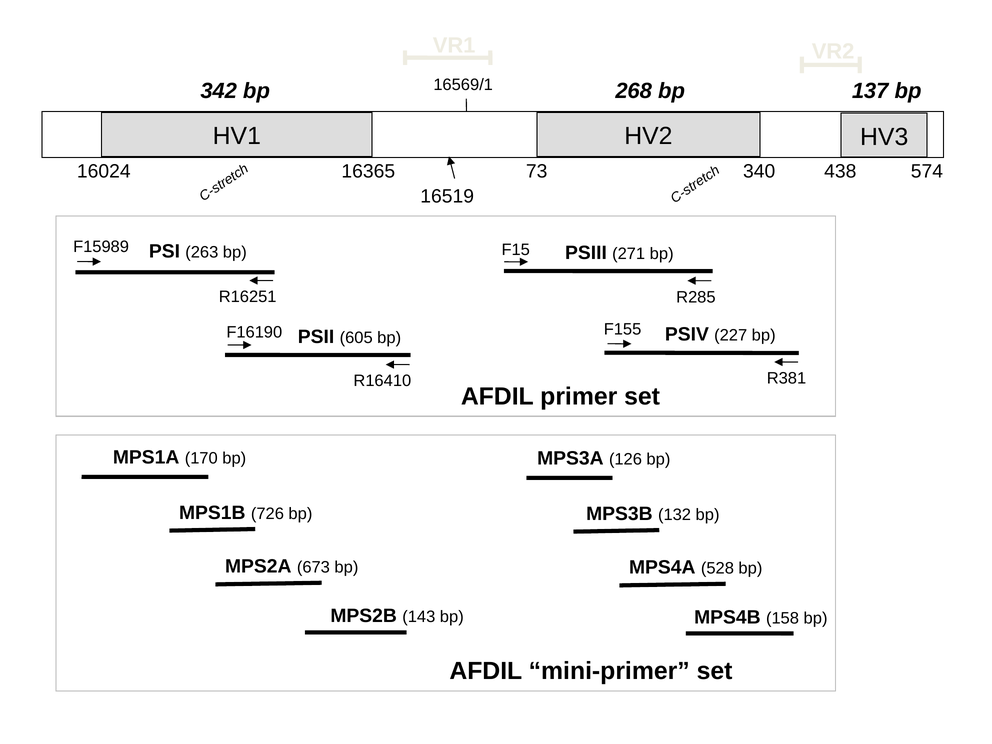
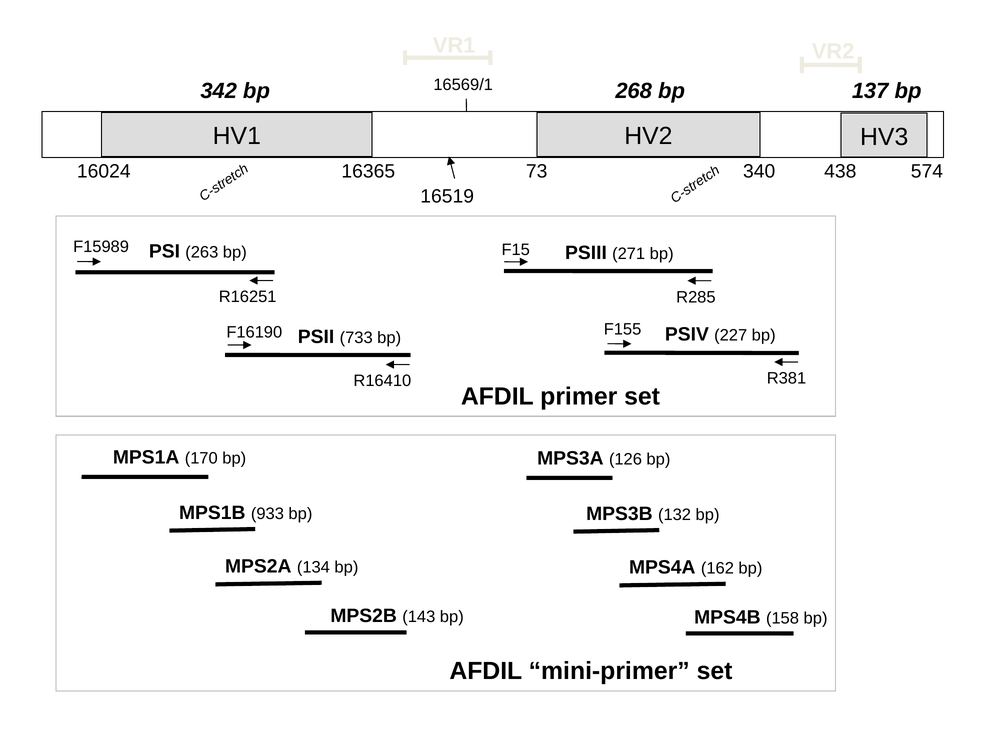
605: 605 -> 733
726: 726 -> 933
673: 673 -> 134
528: 528 -> 162
